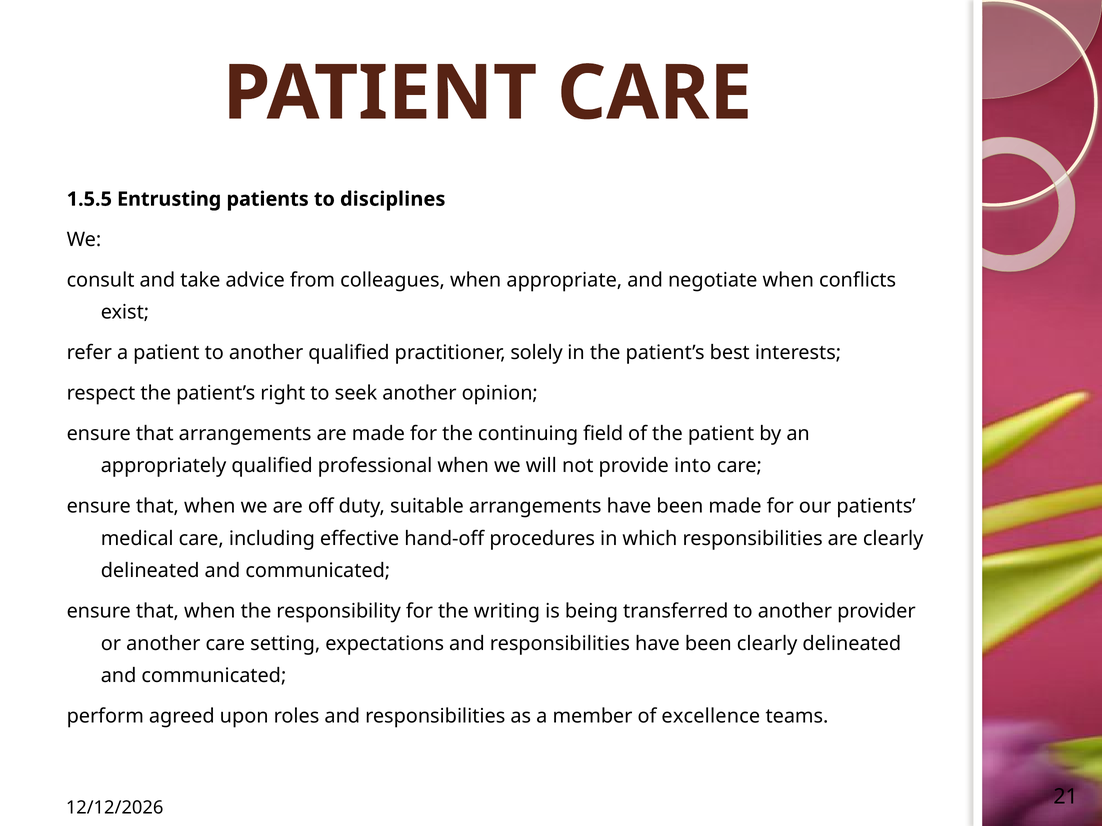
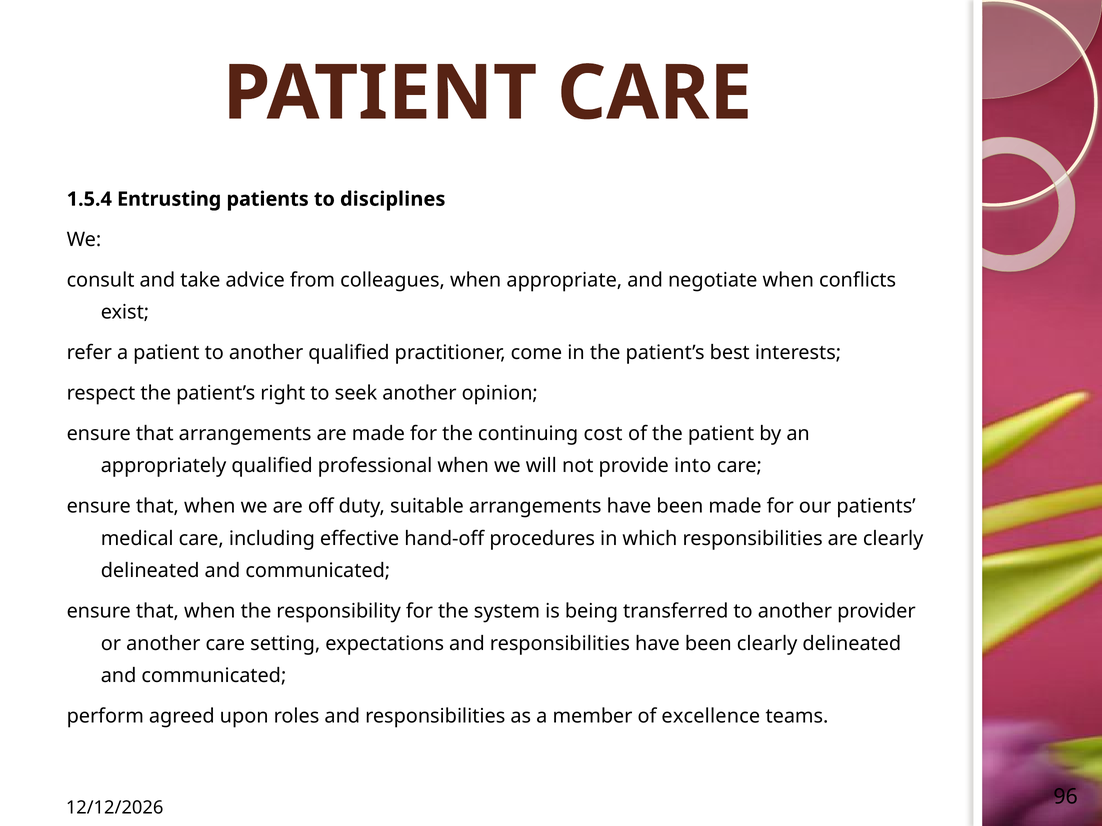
1.5.5: 1.5.5 -> 1.5.4
solely: solely -> come
field: field -> cost
writing: writing -> system
21: 21 -> 96
